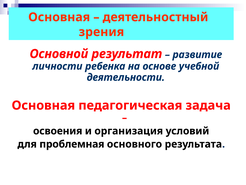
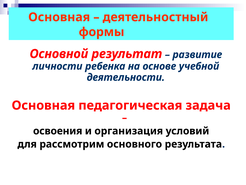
зрения: зрения -> формы
проблемная: проблемная -> рассмотрим
